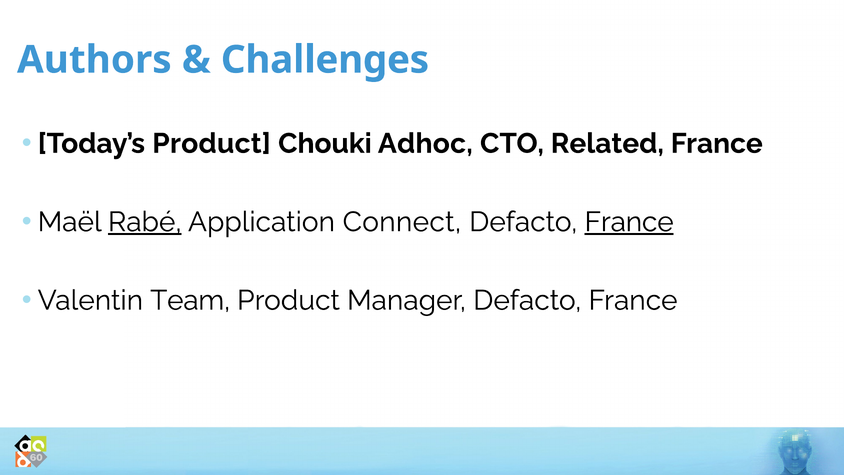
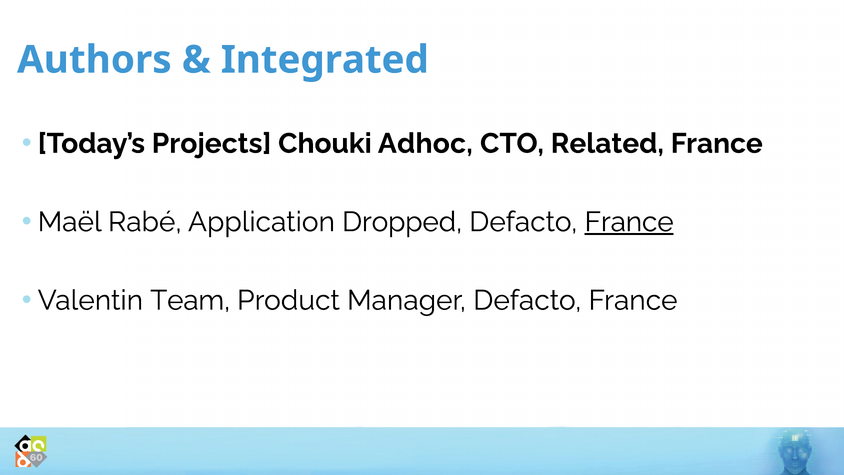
Challenges: Challenges -> Integrated
Product at (211, 143): Product -> Projects
Rabé underline: present -> none
Connect: Connect -> Dropped
